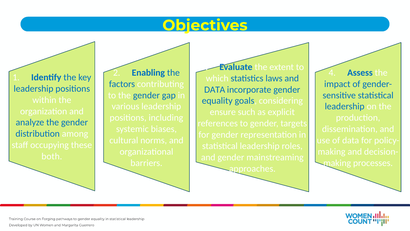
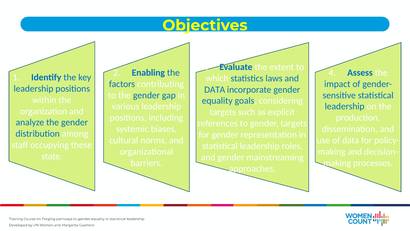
ensure at (223, 112): ensure -> targets
both: both -> state
